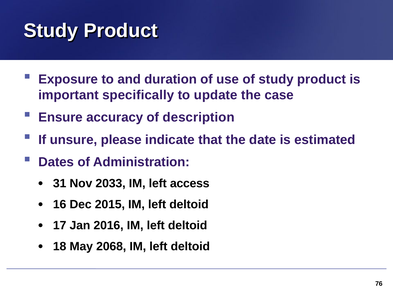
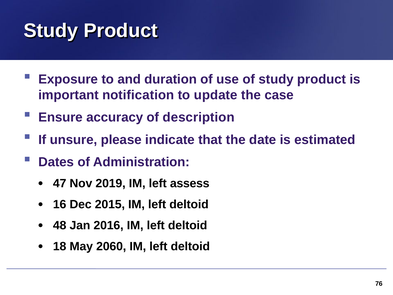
specifically: specifically -> notification
31: 31 -> 47
2033: 2033 -> 2019
access: access -> assess
17: 17 -> 48
2068: 2068 -> 2060
